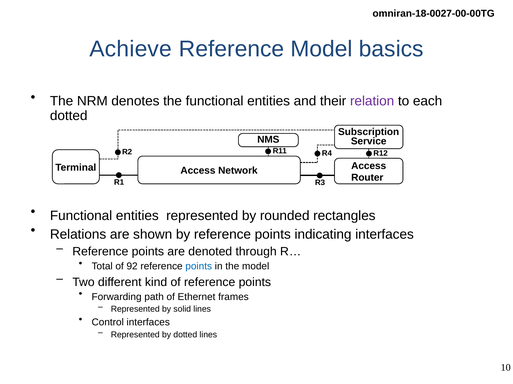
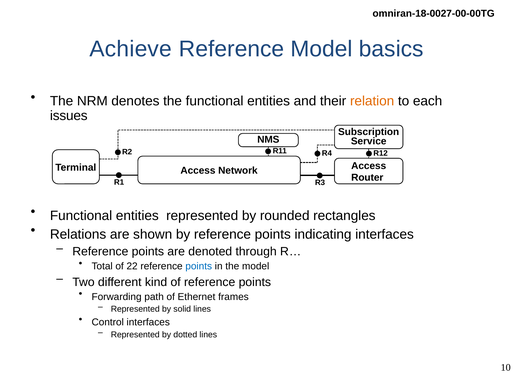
relation colour: purple -> orange
dotted at (69, 116): dotted -> issues
92: 92 -> 22
